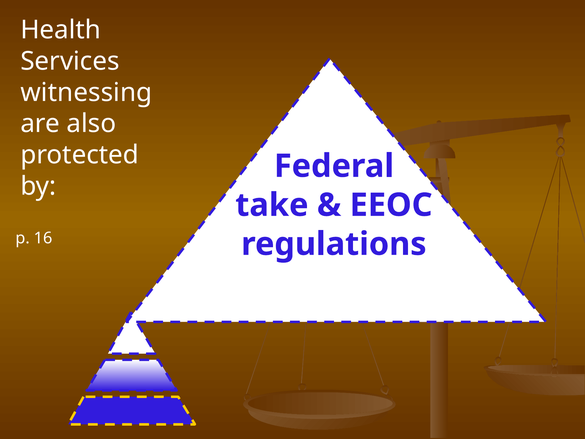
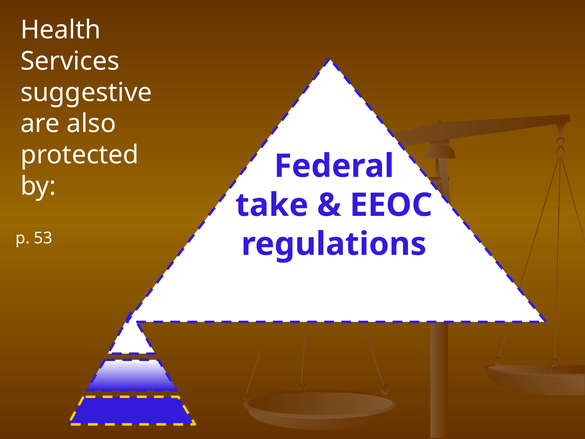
witnessing: witnessing -> suggestive
16: 16 -> 53
